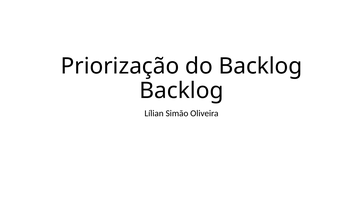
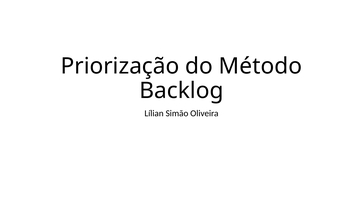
do Backlog: Backlog -> Método
